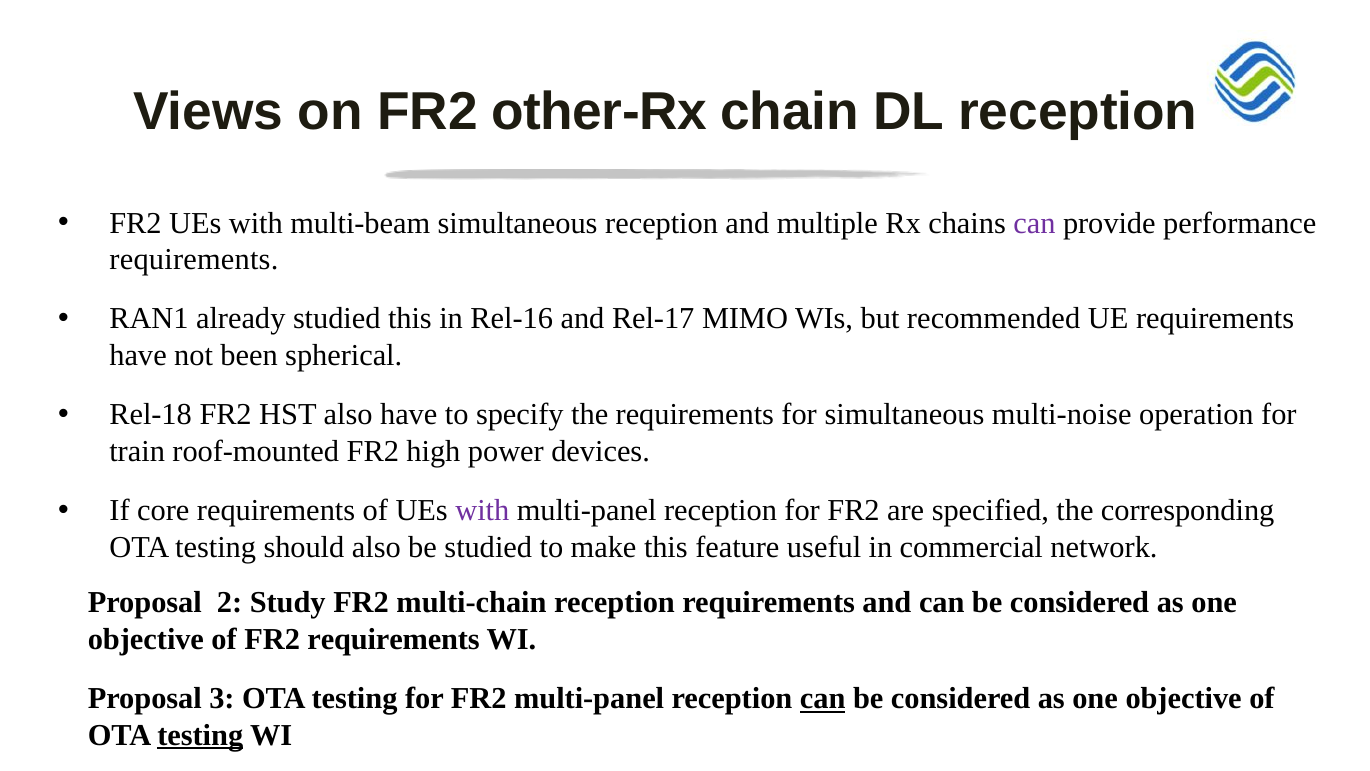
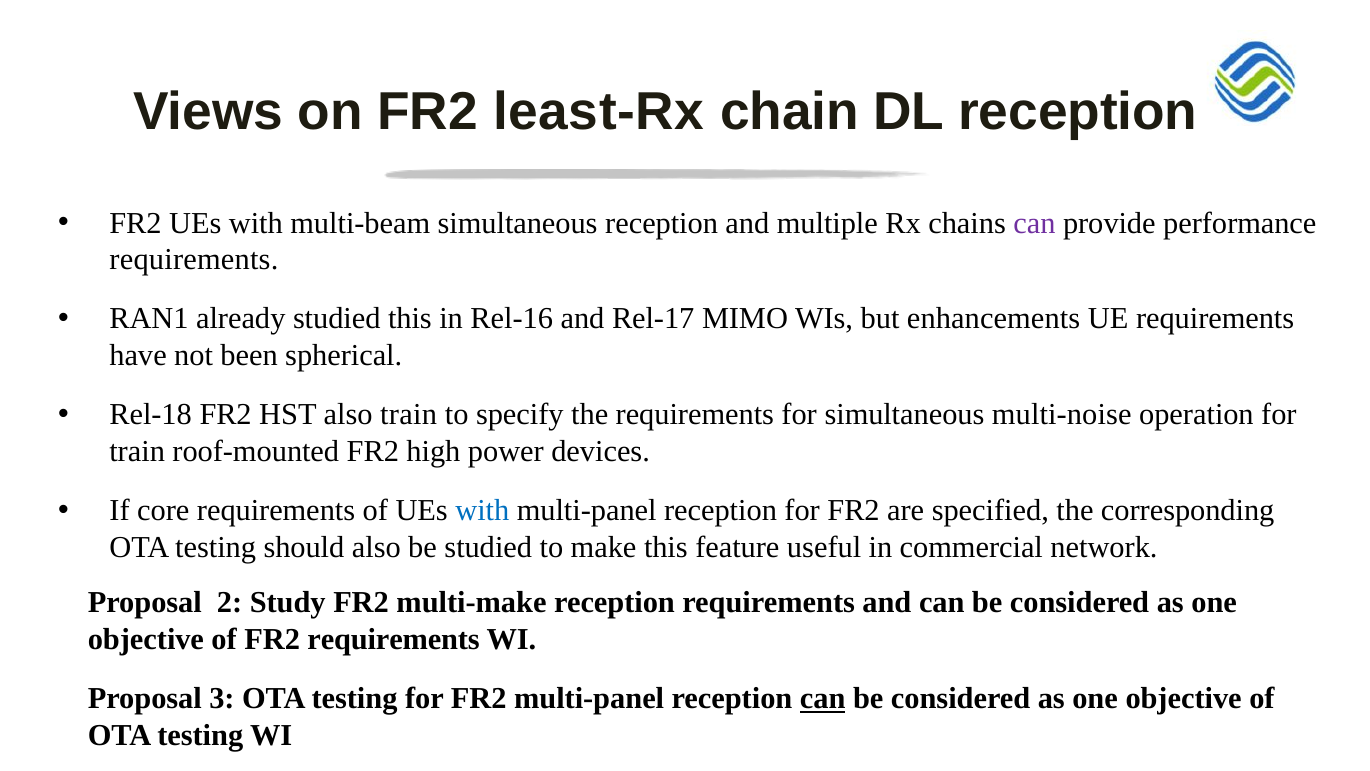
other-Rx: other-Rx -> least-Rx
recommended: recommended -> enhancements
also have: have -> train
with at (482, 511) colour: purple -> blue
multi-chain: multi-chain -> multi-make
testing at (200, 735) underline: present -> none
